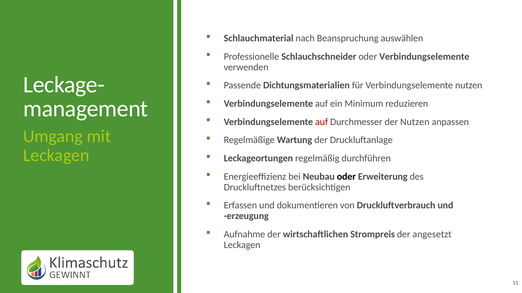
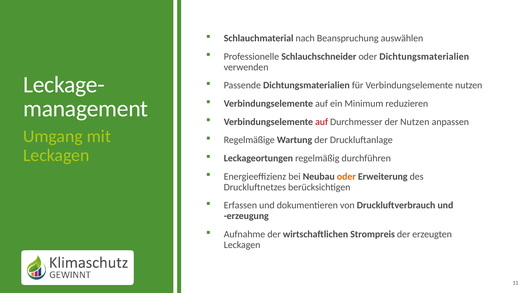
oder Verbindungselemente: Verbindungselemente -> Dichtungsmaterialien
oder at (346, 177) colour: black -> orange
angesetzt: angesetzt -> erzeugten
